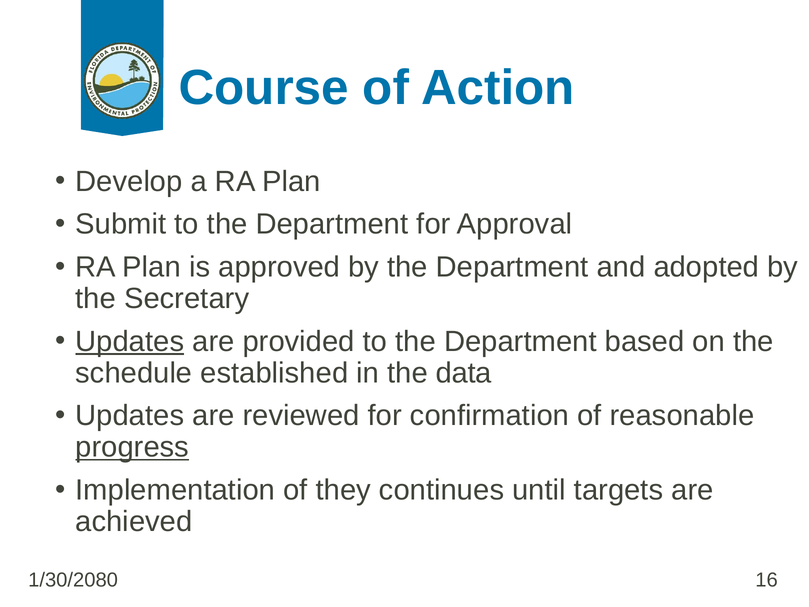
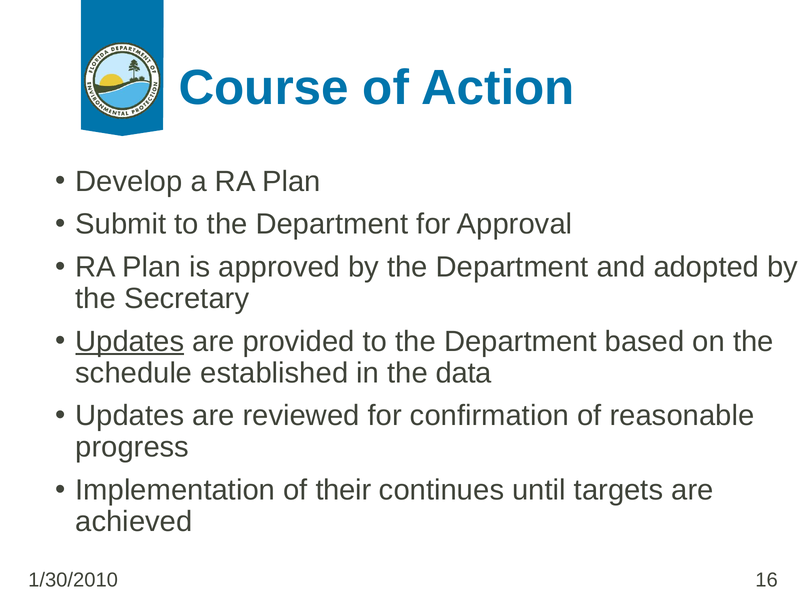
progress underline: present -> none
they: they -> their
1/30/2080: 1/30/2080 -> 1/30/2010
